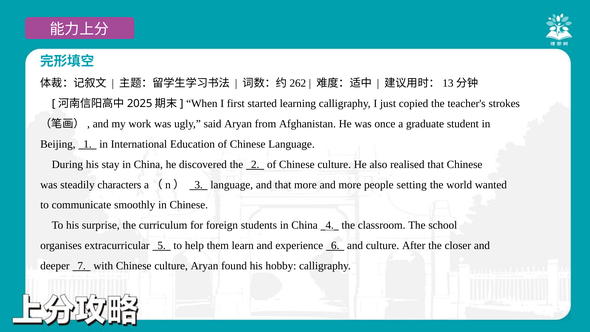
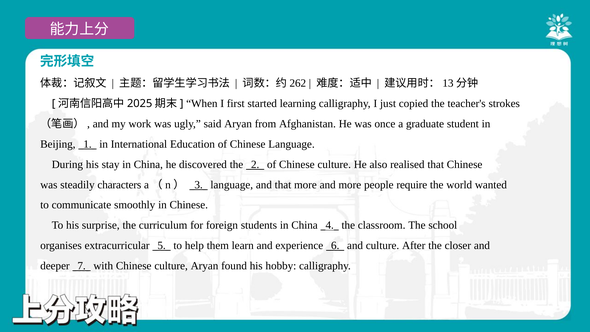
setting: setting -> require
